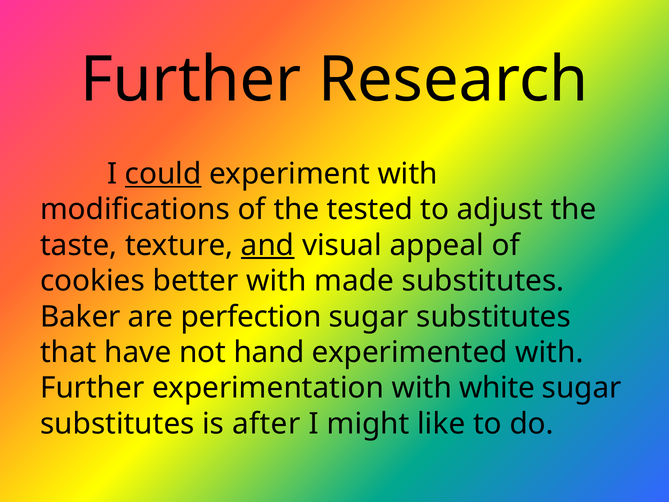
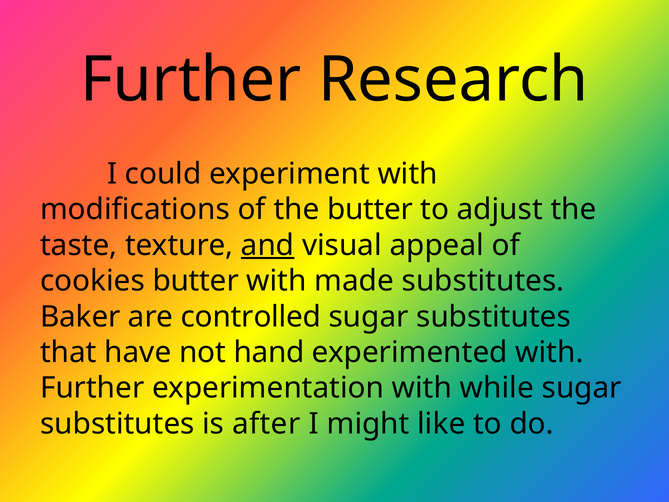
could underline: present -> none
the tested: tested -> butter
cookies better: better -> butter
perfection: perfection -> controlled
white: white -> while
